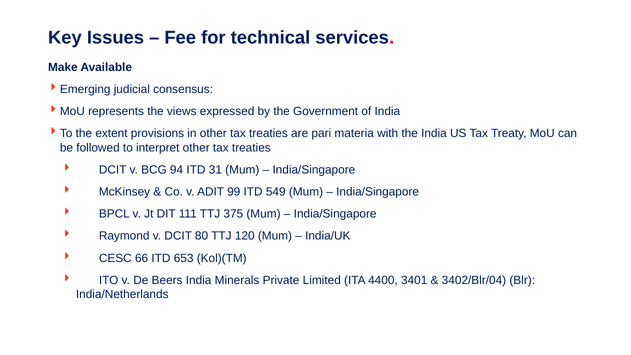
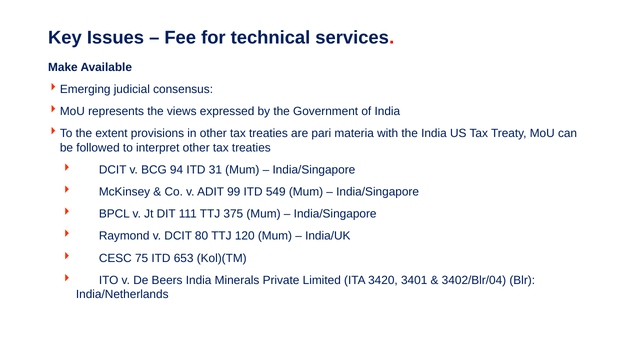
66: 66 -> 75
4400: 4400 -> 3420
